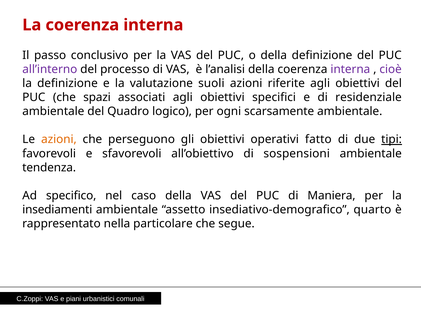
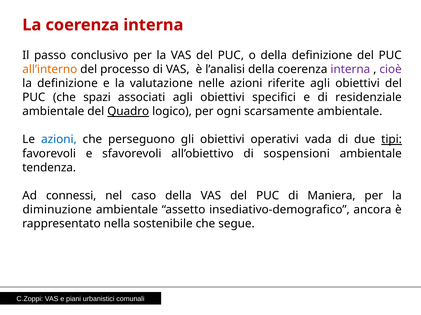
all’interno colour: purple -> orange
suoli: suoli -> nelle
Quadro underline: none -> present
azioni at (59, 140) colour: orange -> blue
fatto: fatto -> vada
specifico: specifico -> connessi
insediamenti: insediamenti -> diminuzione
quarto: quarto -> ancora
particolare: particolare -> sostenibile
